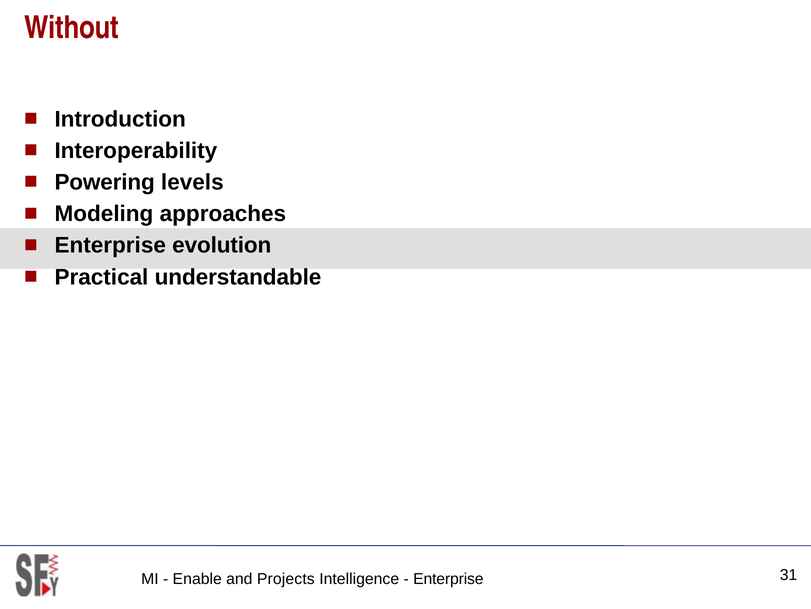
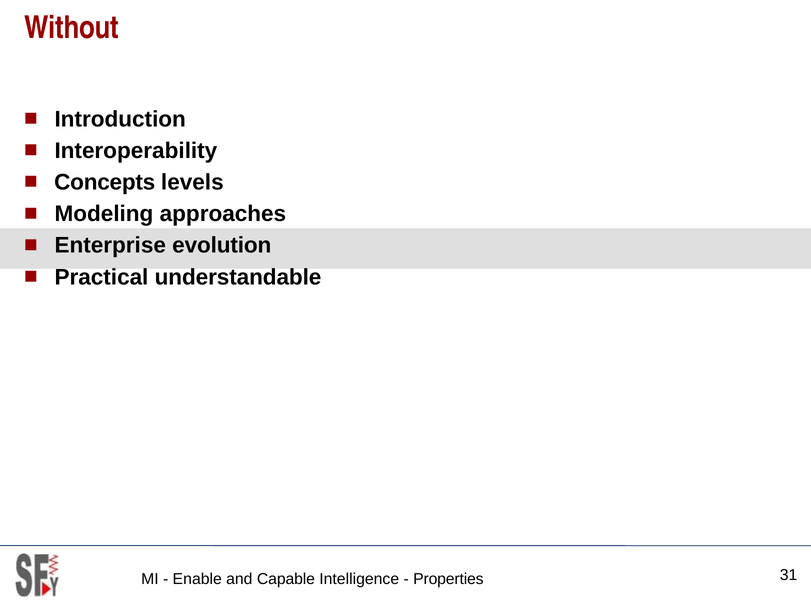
Powering: Powering -> Concepts
Projects: Projects -> Capable
Enterprise at (448, 578): Enterprise -> Properties
